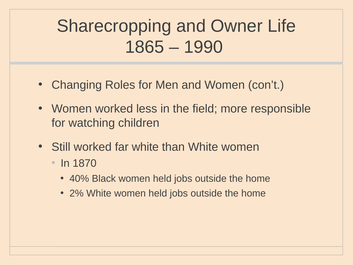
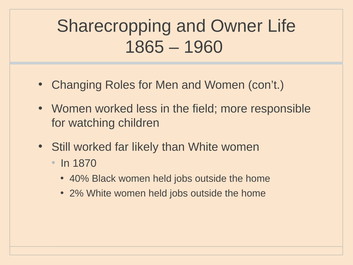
1990: 1990 -> 1960
far white: white -> likely
